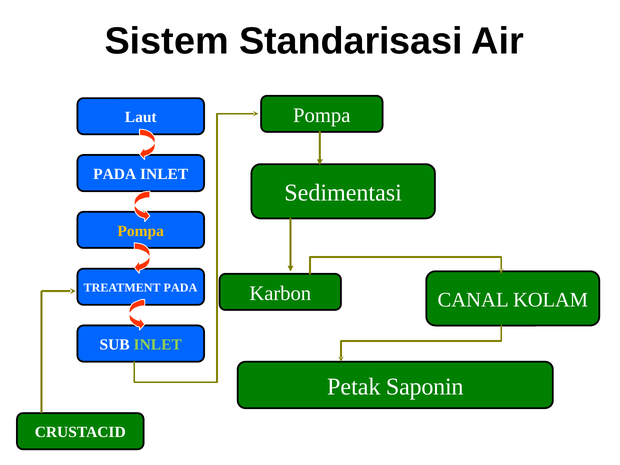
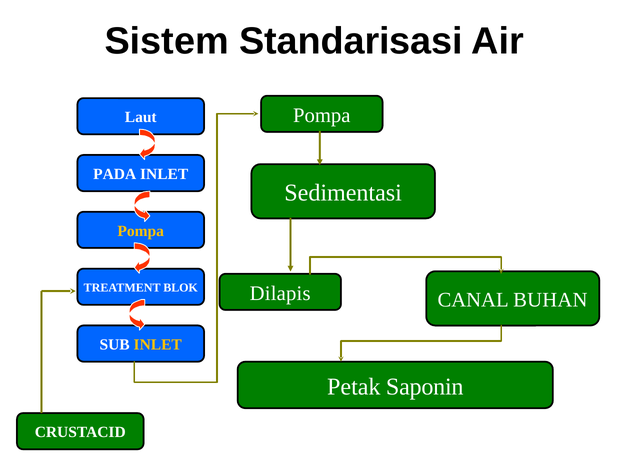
TREATMENT PADA: PADA -> BLOK
Karbon: Karbon -> Dilapis
KOLAM: KOLAM -> BUHAN
INLET at (158, 345) colour: light green -> yellow
